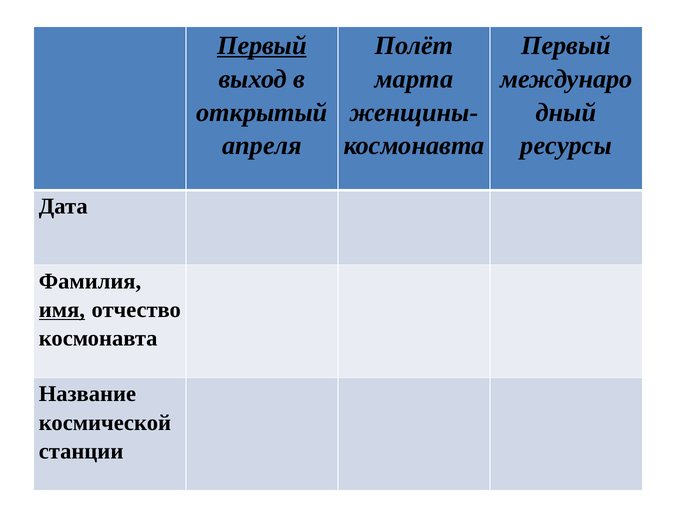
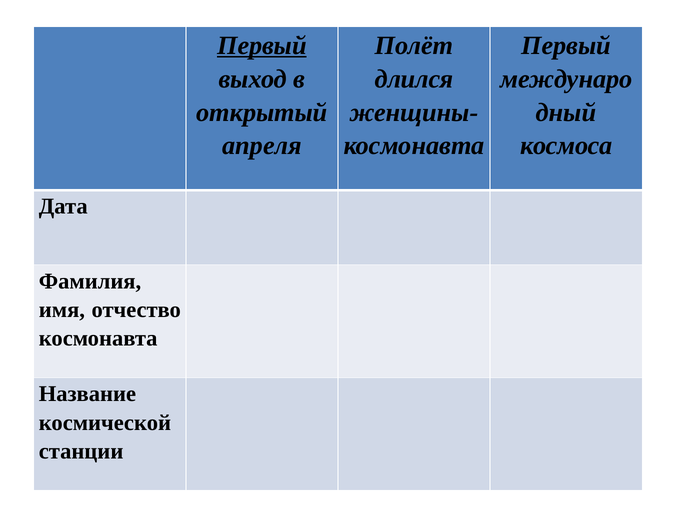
марта: марта -> длился
ресурсы: ресурсы -> космоса
имя underline: present -> none
